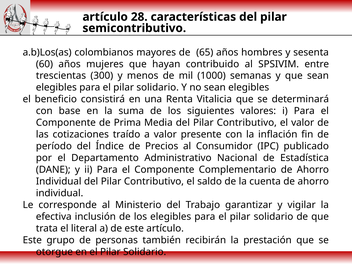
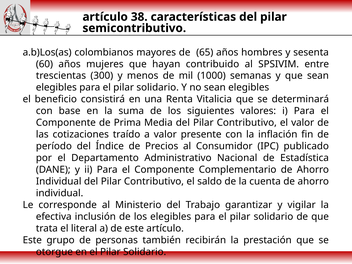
28: 28 -> 38
